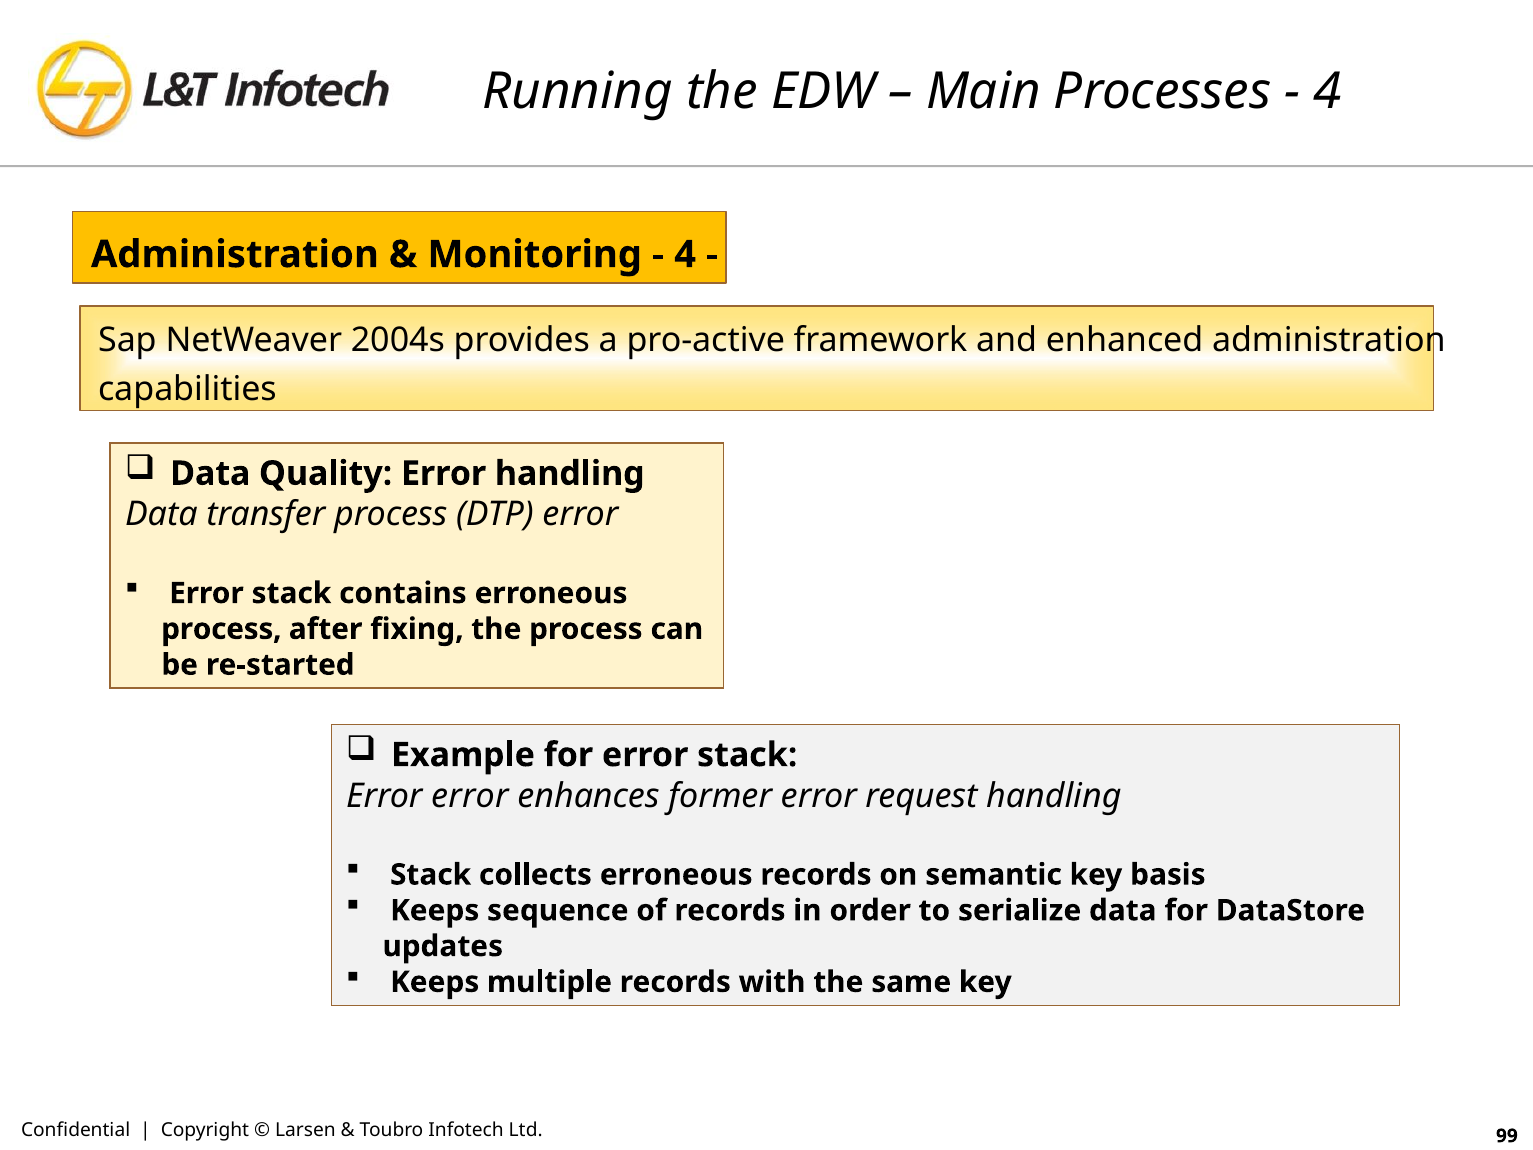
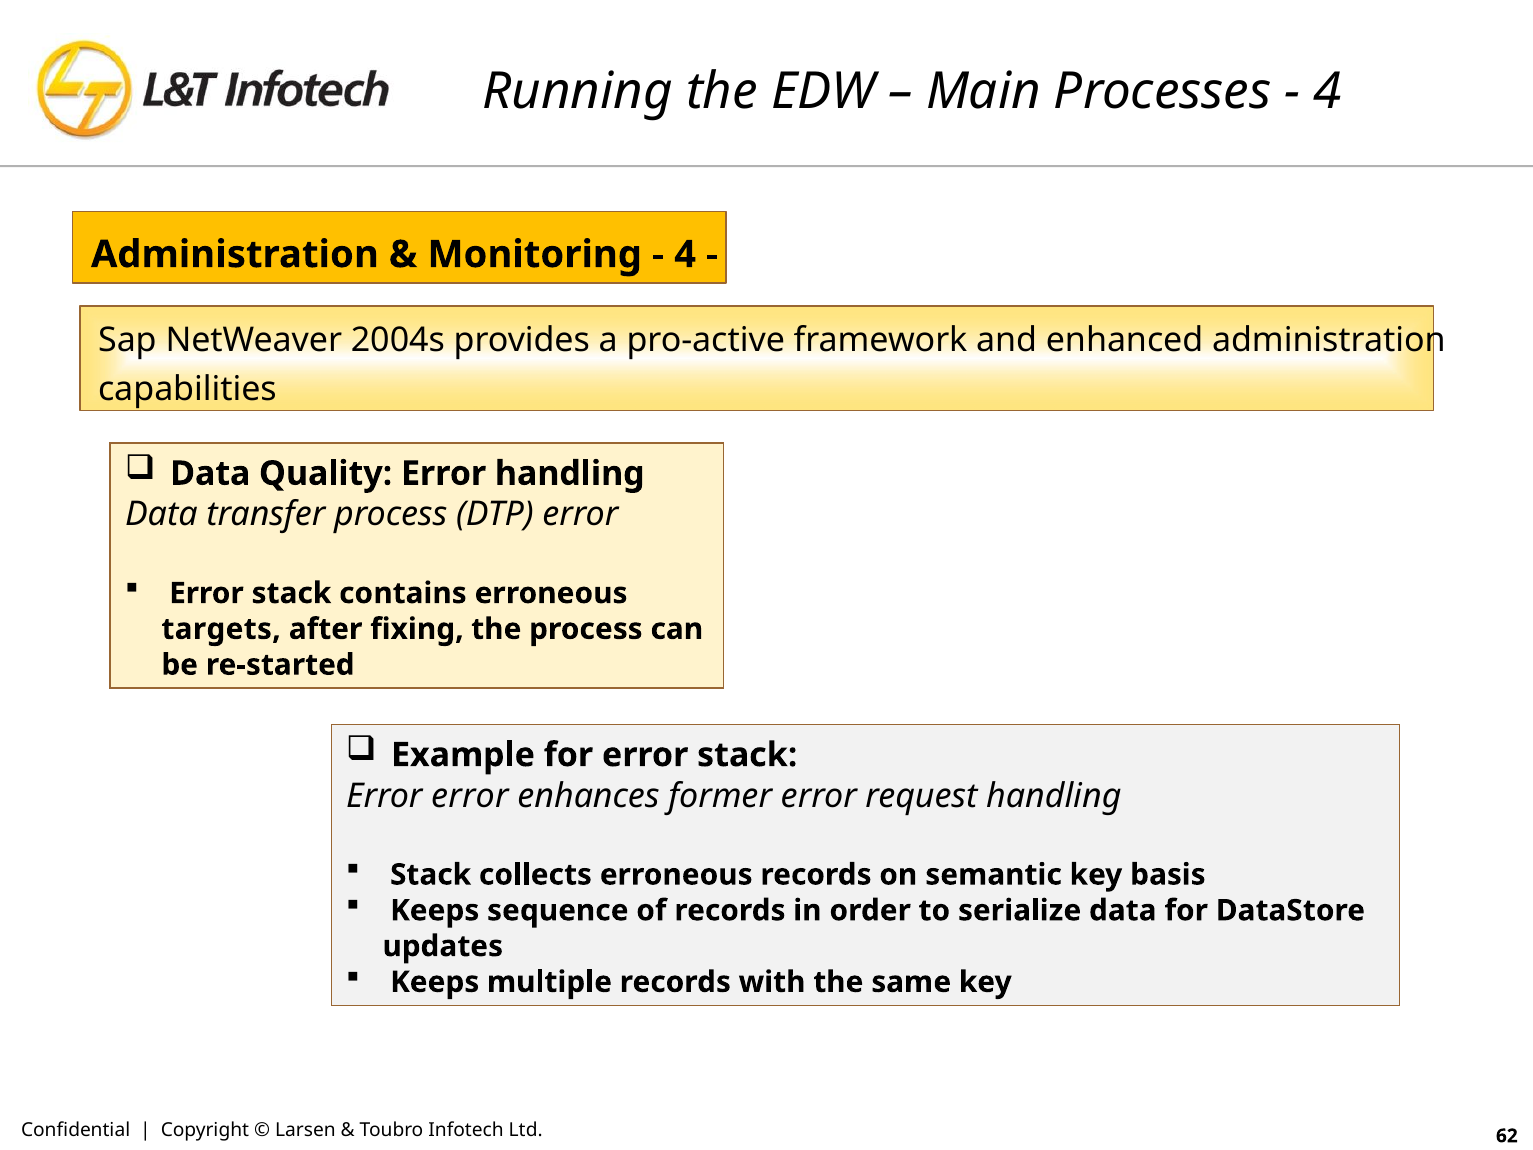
process at (221, 629): process -> targets
99: 99 -> 62
